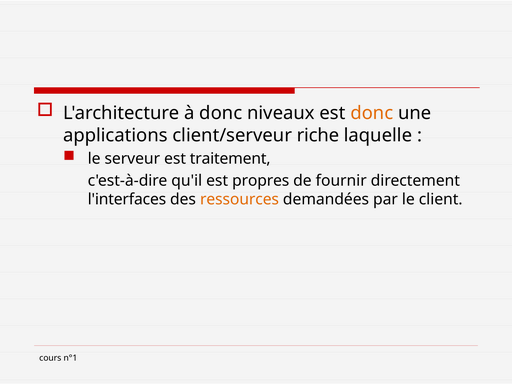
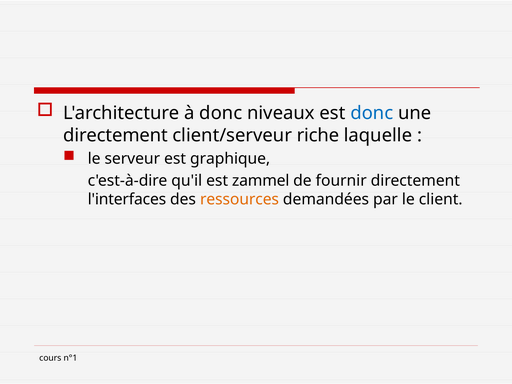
donc at (372, 113) colour: orange -> blue
applications at (115, 135): applications -> directement
traitement: traitement -> graphique
propres: propres -> zammel
